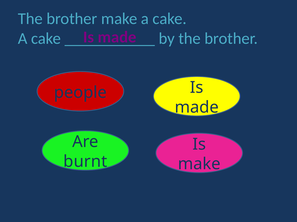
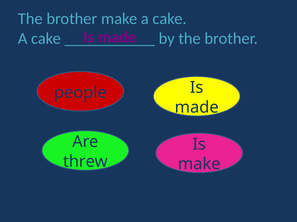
burnt: burnt -> threw
